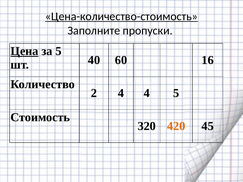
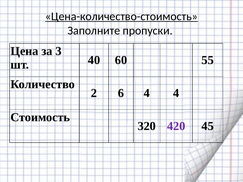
Цена underline: present -> none
за 5: 5 -> 3
16: 16 -> 55
2 4: 4 -> 6
4 5: 5 -> 4
420 colour: orange -> purple
